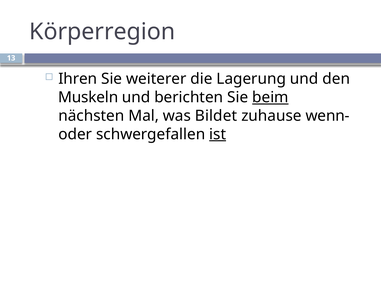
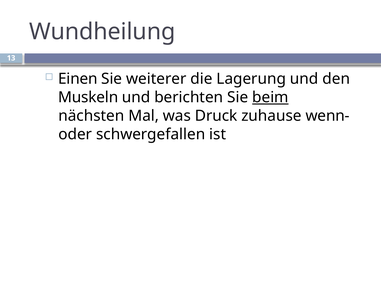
Körperregion: Körperregion -> Wundheilung
Ihren: Ihren -> Einen
Bildet: Bildet -> Druck
ist underline: present -> none
